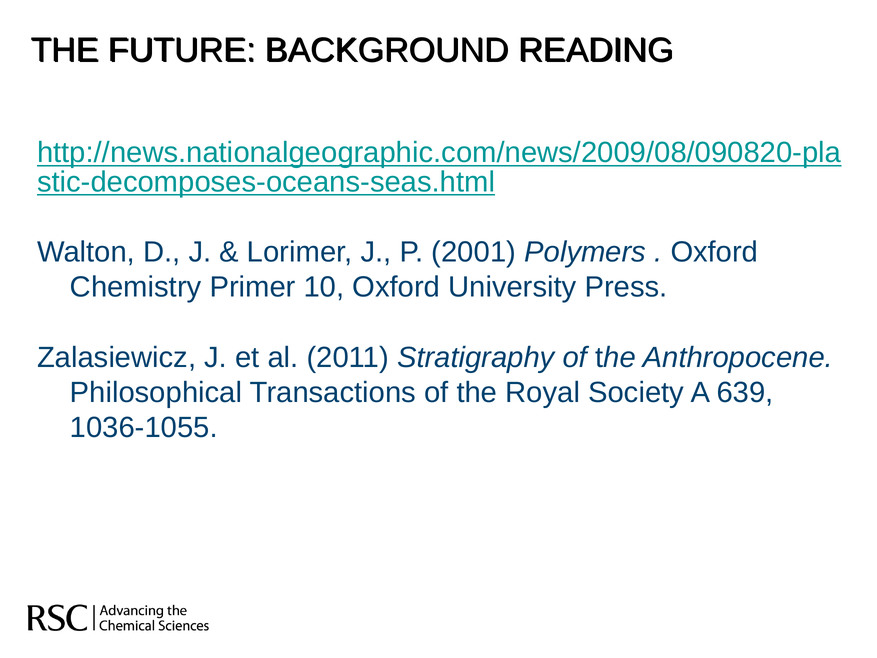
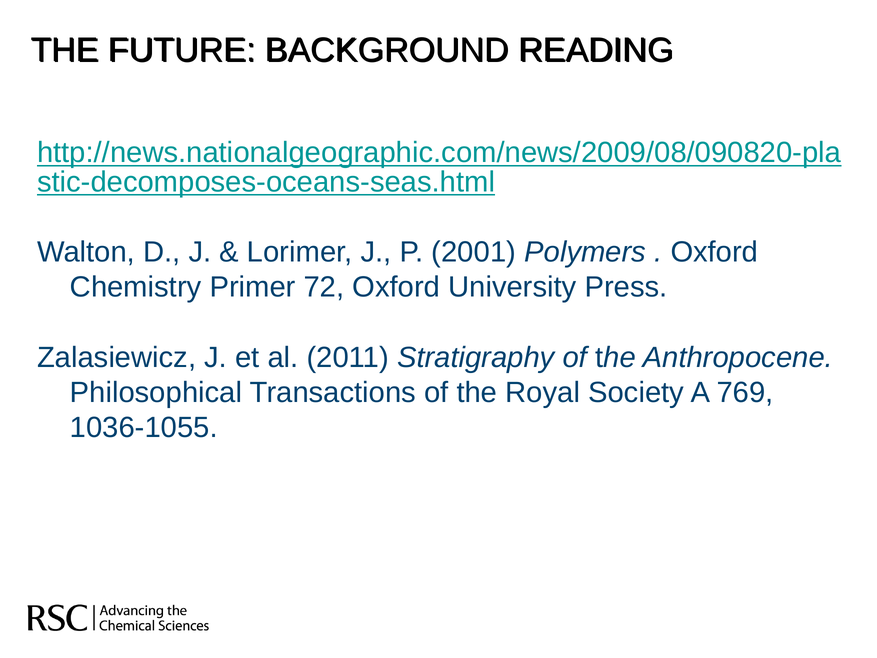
10: 10 -> 72
639: 639 -> 769
